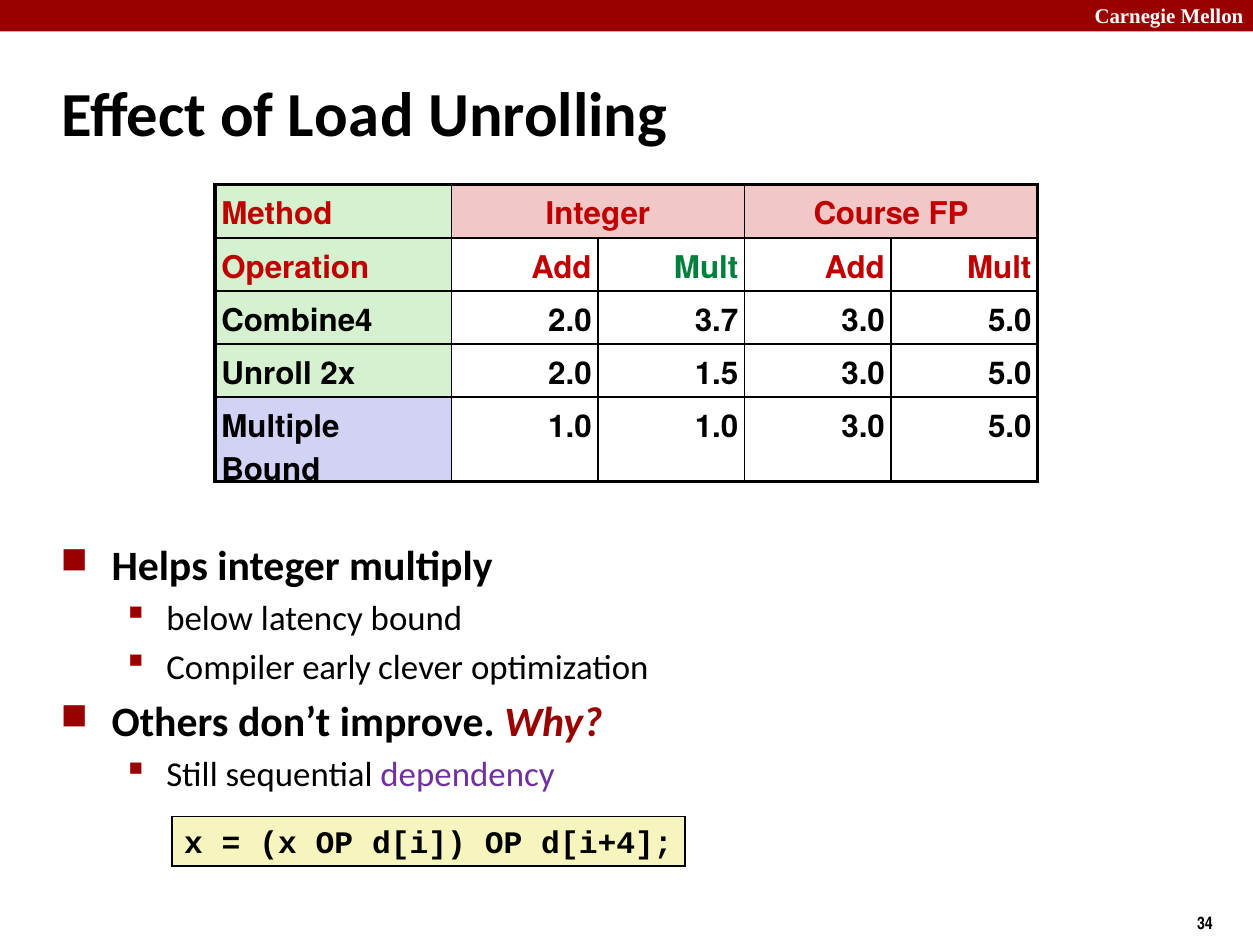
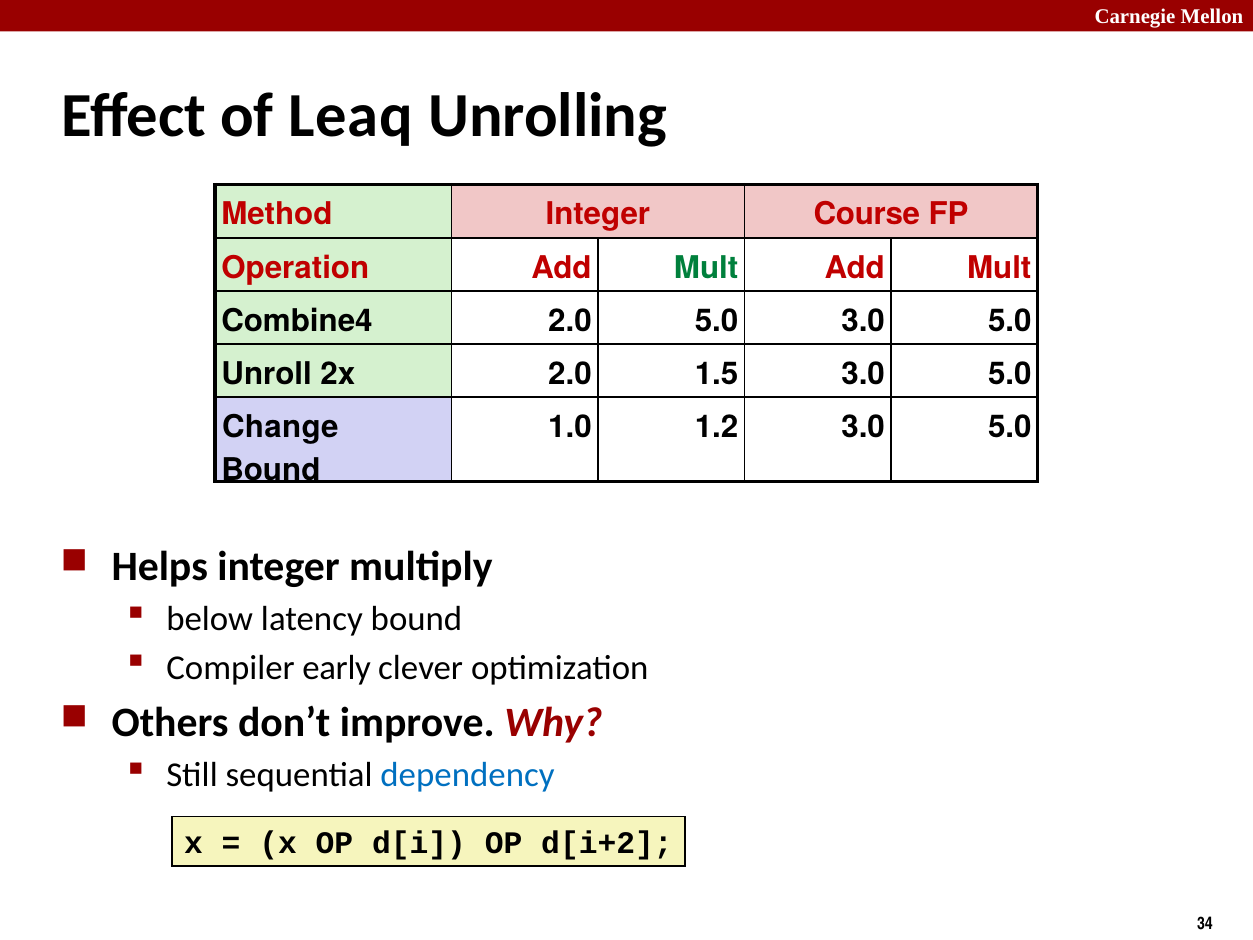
Load: Load -> Leaq
2.0 3.7: 3.7 -> 5.0
Multiple: Multiple -> Change
1.0 1.0: 1.0 -> 1.2
dependency colour: purple -> blue
d[i+4: d[i+4 -> d[i+2
